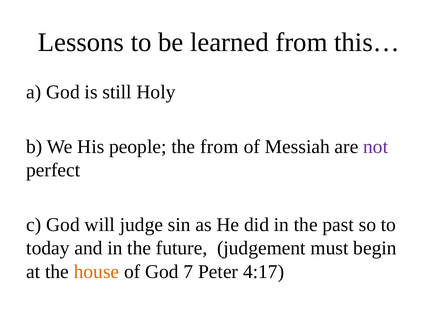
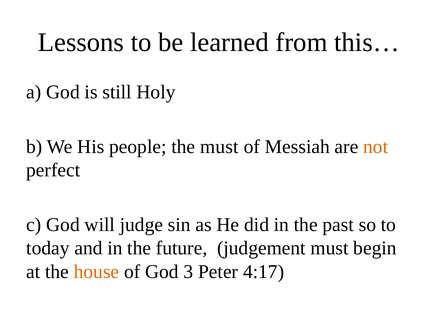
the from: from -> must
not colour: purple -> orange
7: 7 -> 3
